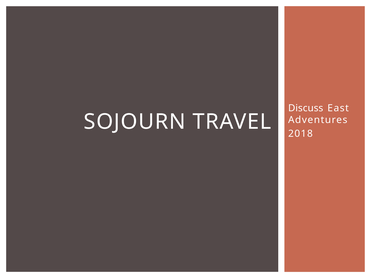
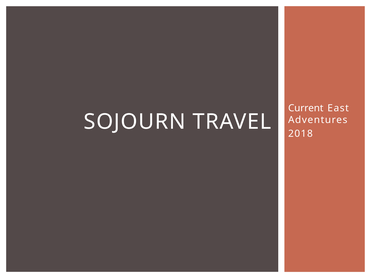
Discuss: Discuss -> Current
